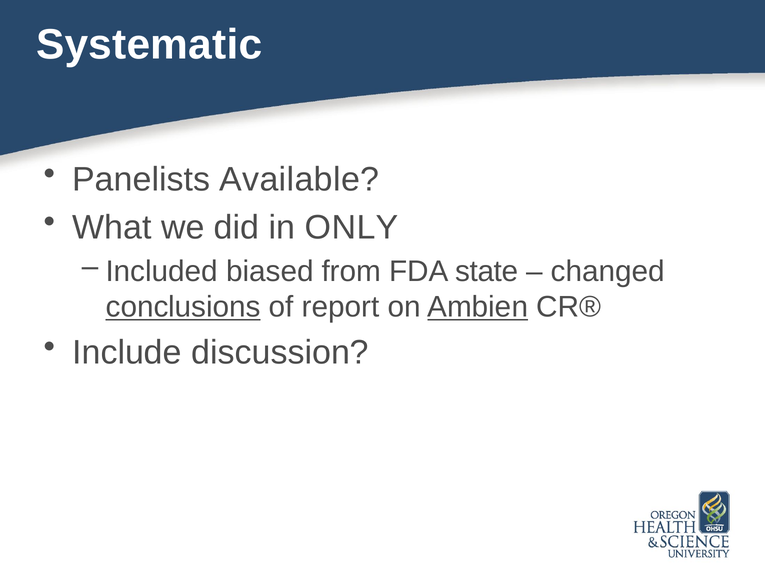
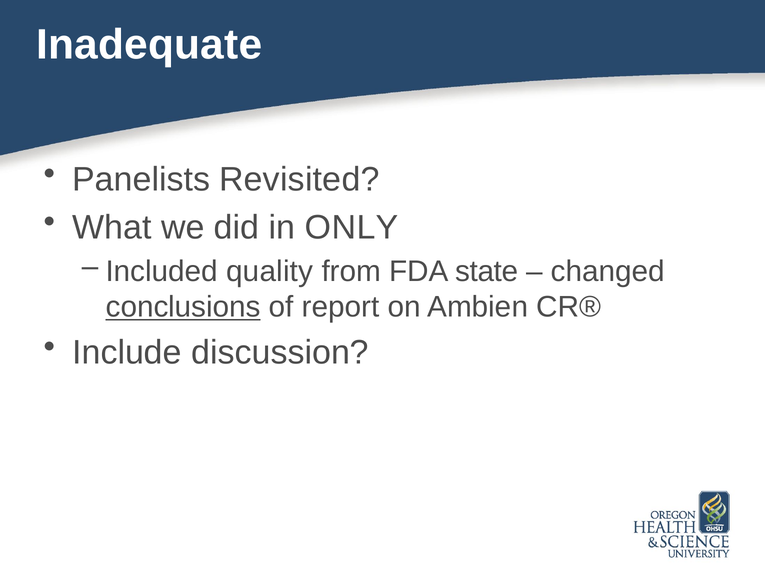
Systematic: Systematic -> Inadequate
Available: Available -> Revisited
biased: biased -> quality
Ambien underline: present -> none
